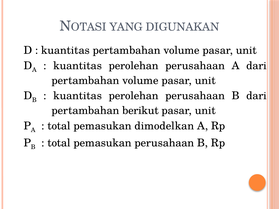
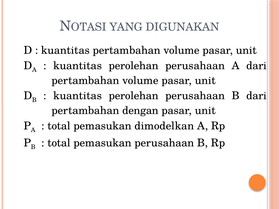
berikut: berikut -> dengan
